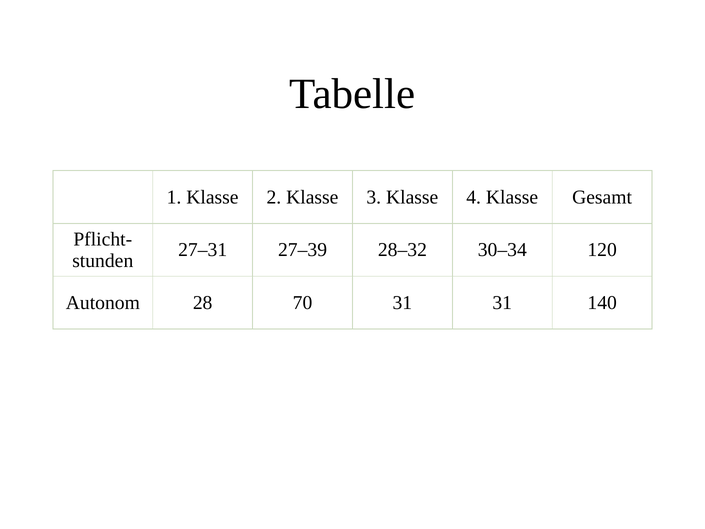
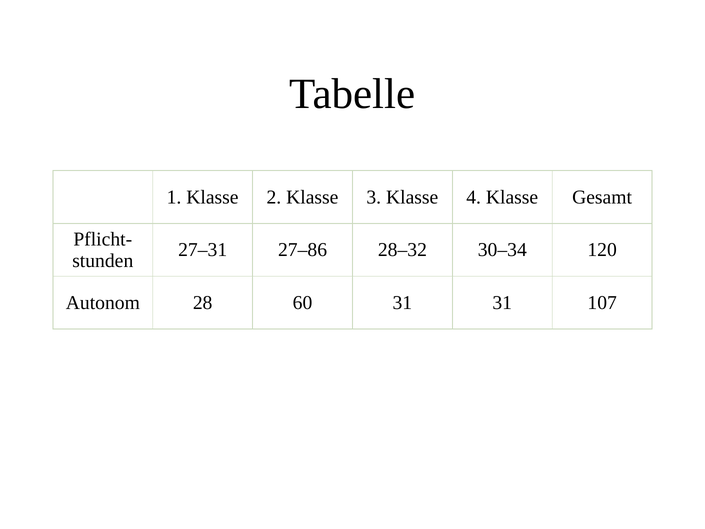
27–39: 27–39 -> 27–86
70: 70 -> 60
140: 140 -> 107
